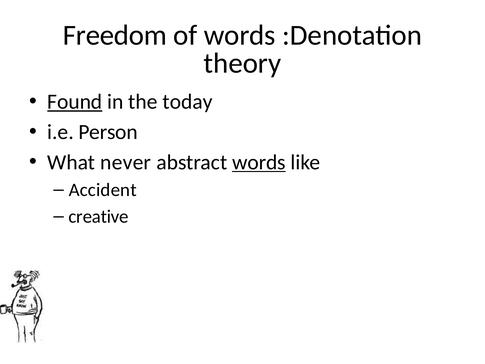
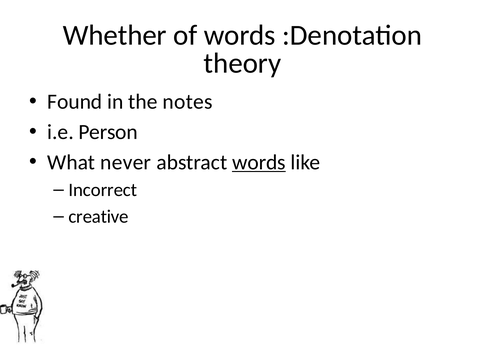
Freedom: Freedom -> Whether
Found underline: present -> none
today: today -> notes
Accident: Accident -> Incorrect
